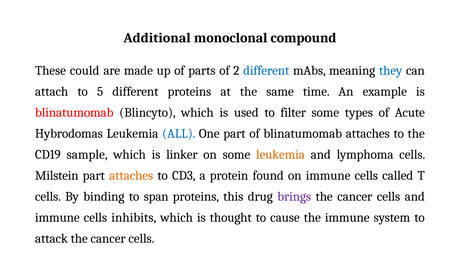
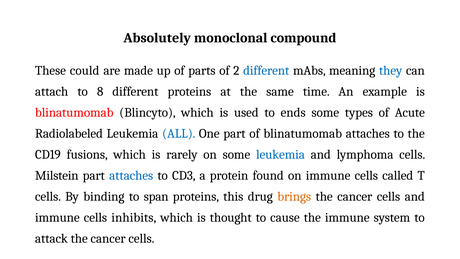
Additional: Additional -> Absolutely
5: 5 -> 8
filter: filter -> ends
Hybrodomas: Hybrodomas -> Radiolabeled
sample: sample -> fusions
linker: linker -> rarely
leukemia at (280, 154) colour: orange -> blue
attaches at (131, 175) colour: orange -> blue
brings colour: purple -> orange
